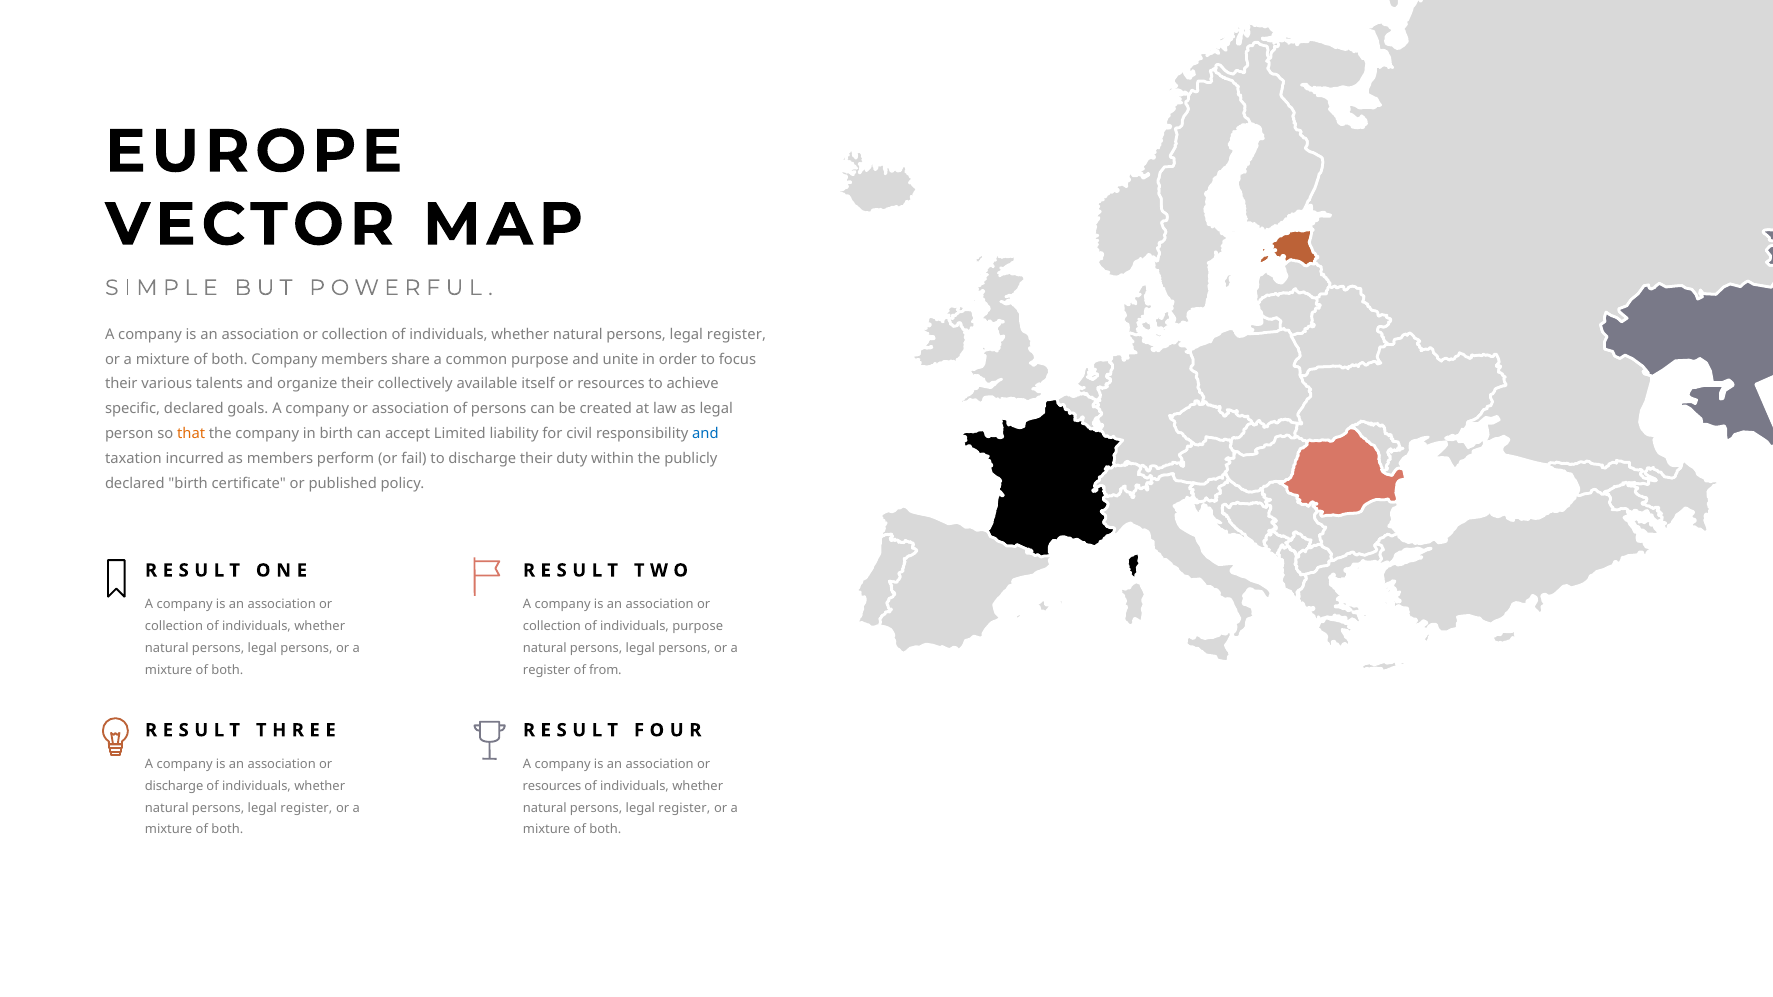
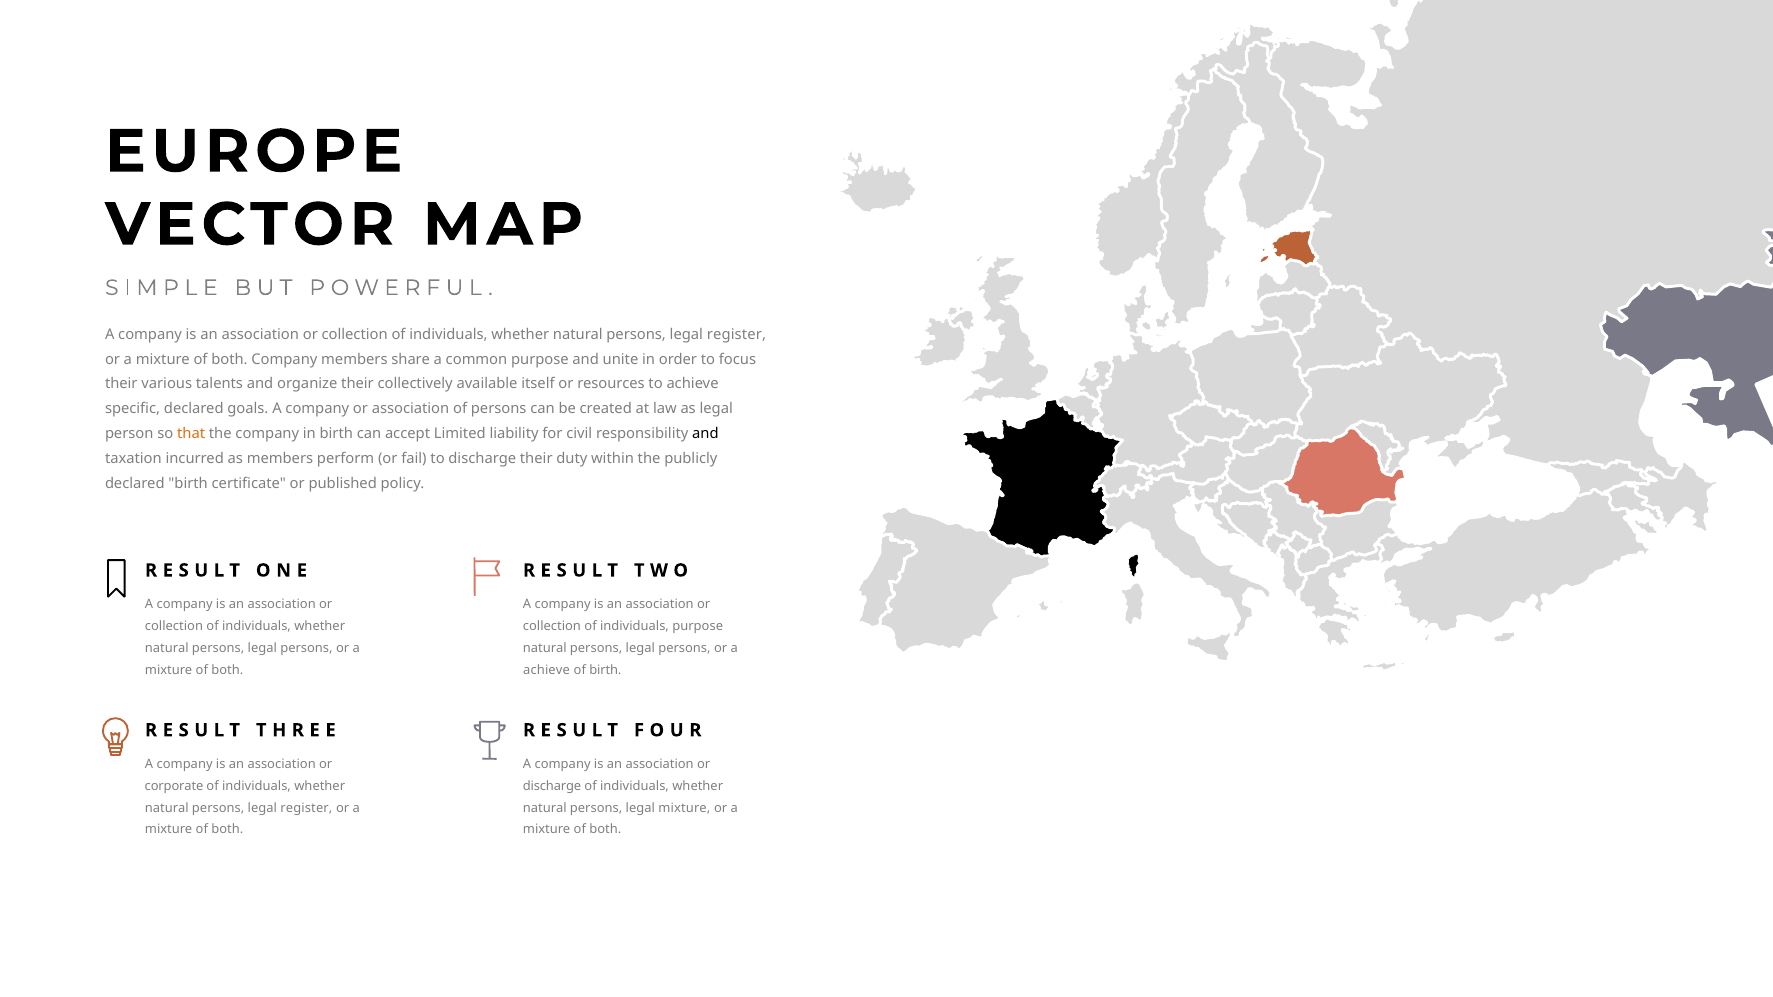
and at (705, 434) colour: blue -> black
register at (547, 670): register -> achieve
of from: from -> birth
discharge at (174, 787): discharge -> corporate
resources at (552, 787): resources -> discharge
register at (684, 808): register -> mixture
